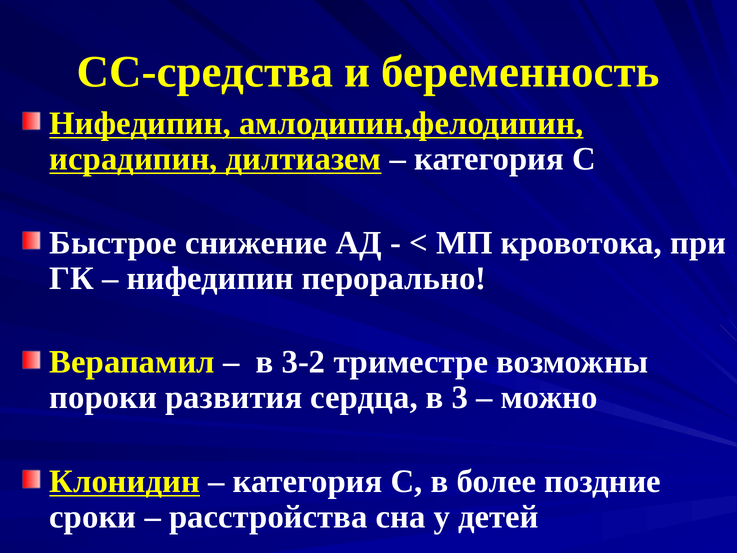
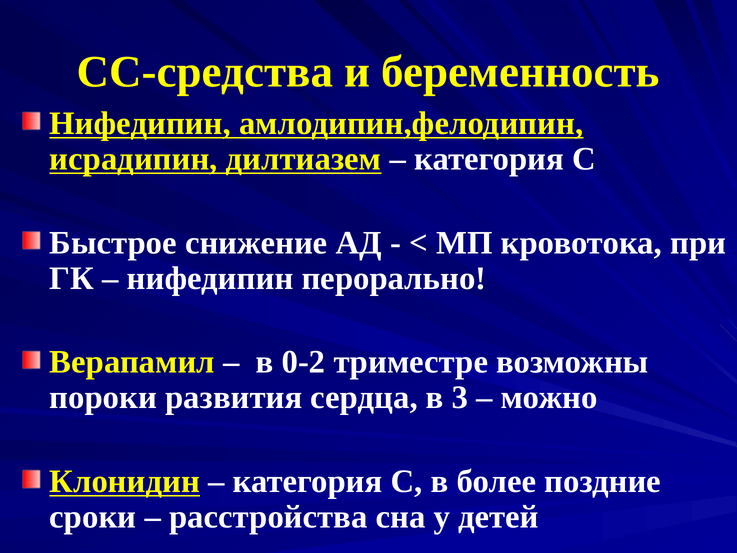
3-2: 3-2 -> 0-2
